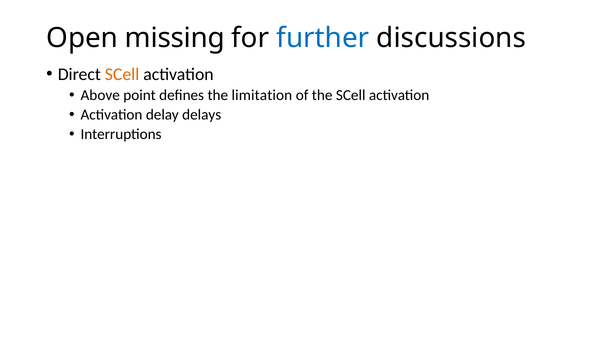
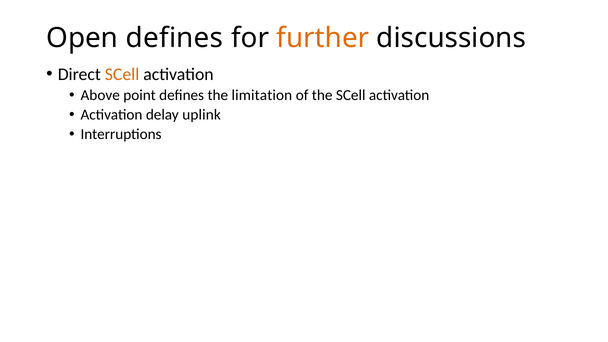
Open missing: missing -> defines
further colour: blue -> orange
delays: delays -> uplink
